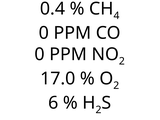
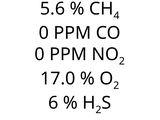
0.4: 0.4 -> 5.6
